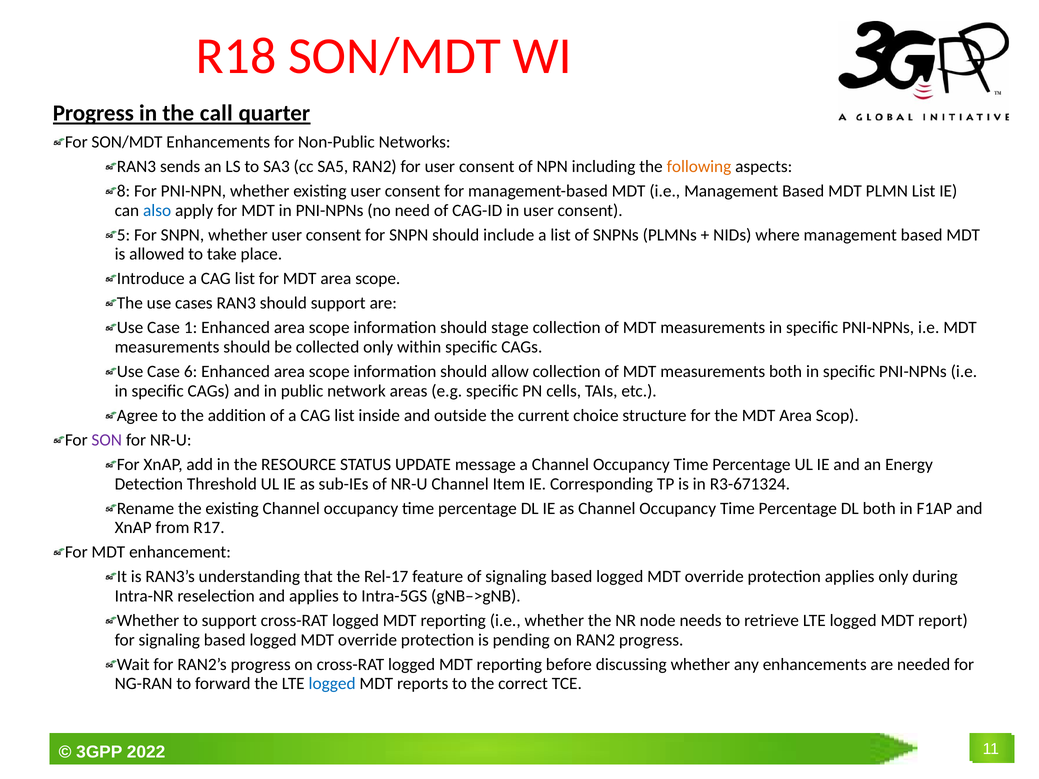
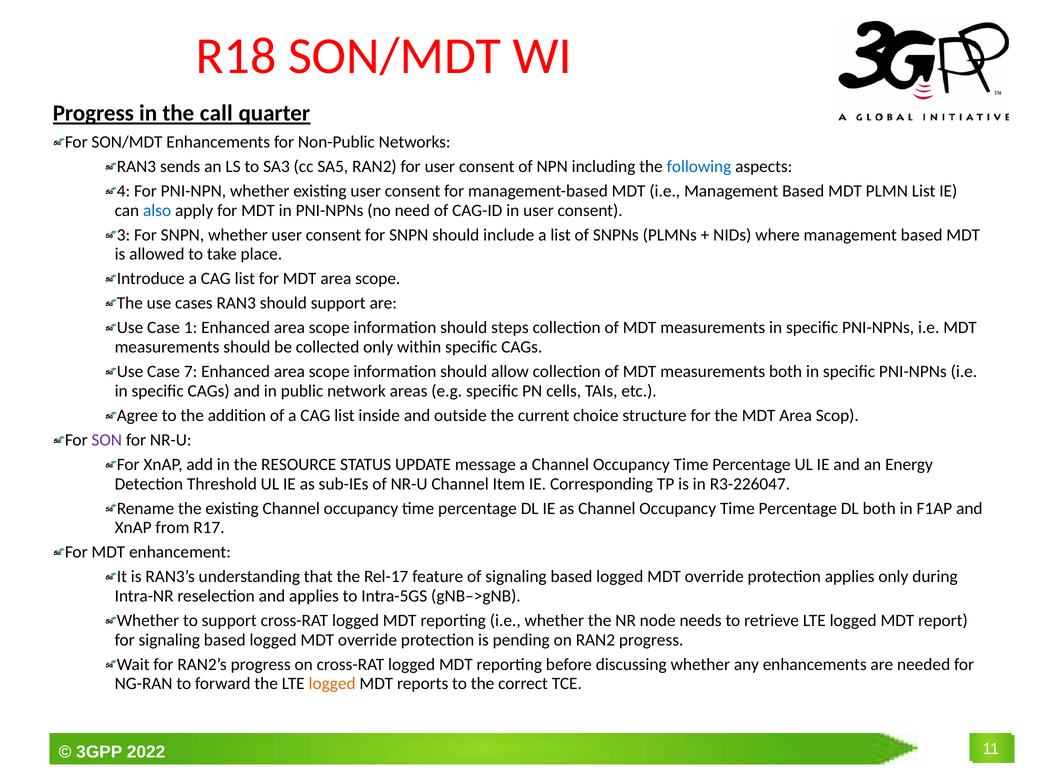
following colour: orange -> blue
8: 8 -> 4
5: 5 -> 3
stage: stage -> steps
6: 6 -> 7
R3-671324: R3-671324 -> R3-226047
logged at (332, 684) colour: blue -> orange
